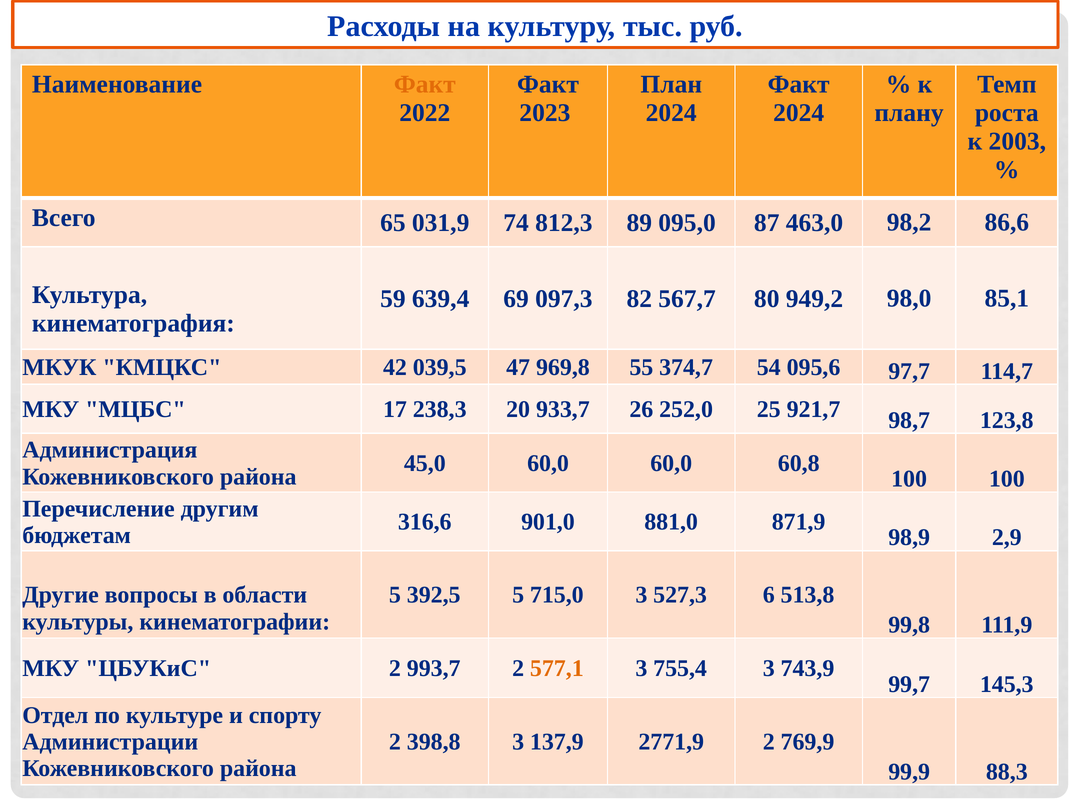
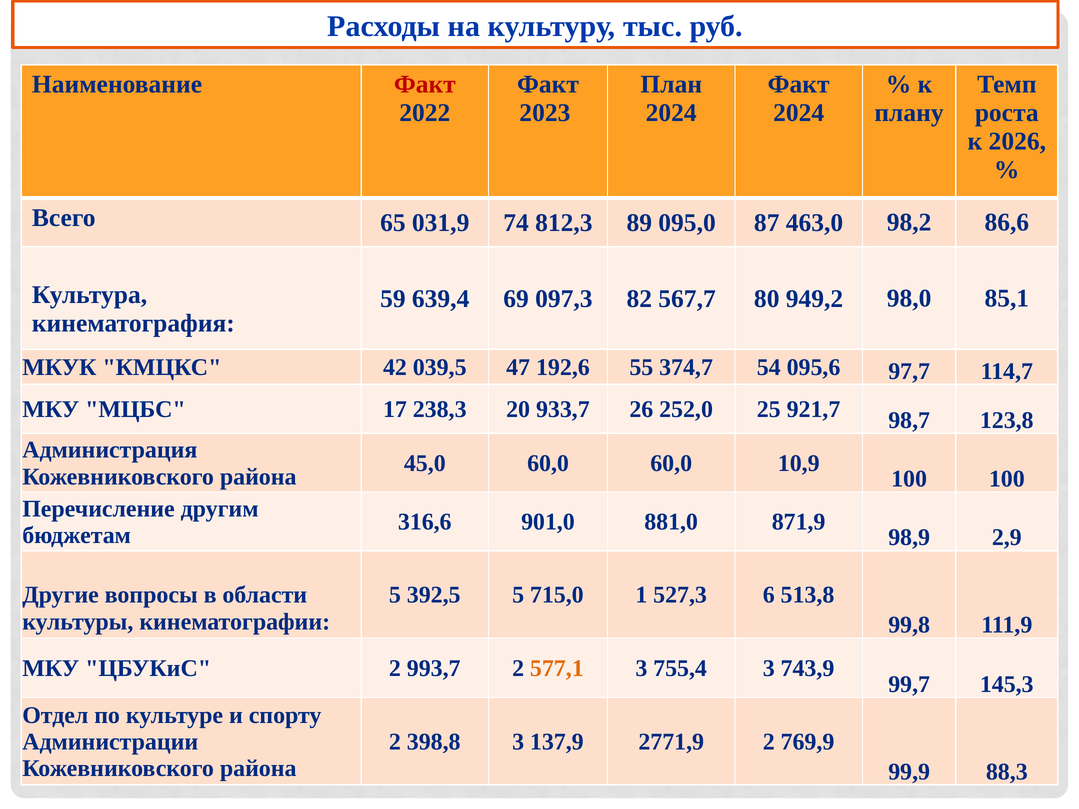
Факт at (425, 85) colour: orange -> red
2003: 2003 -> 2026
969,8: 969,8 -> 192,6
60,8: 60,8 -> 10,9
715,0 3: 3 -> 1
